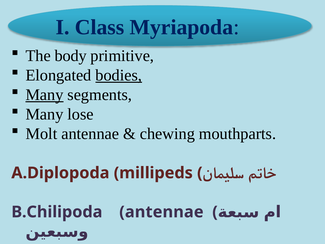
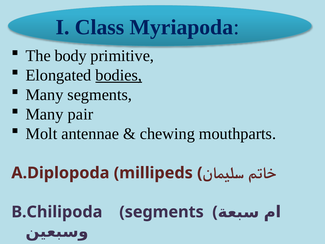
Many at (44, 95) underline: present -> none
lose: lose -> pair
antennae at (161, 212): antennae -> segments
